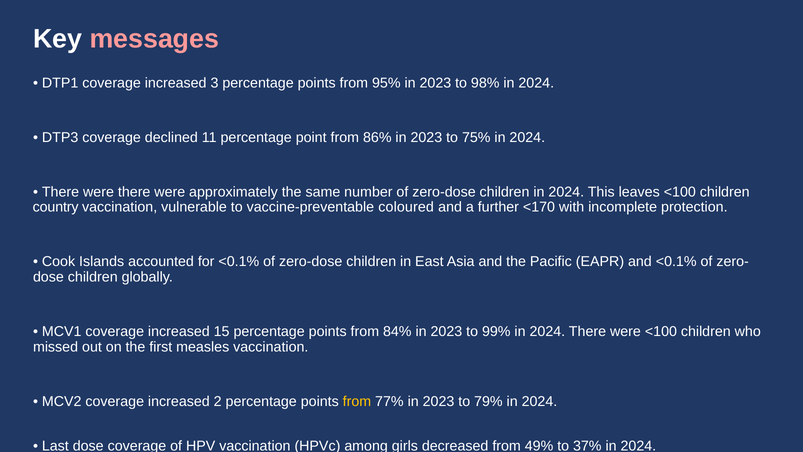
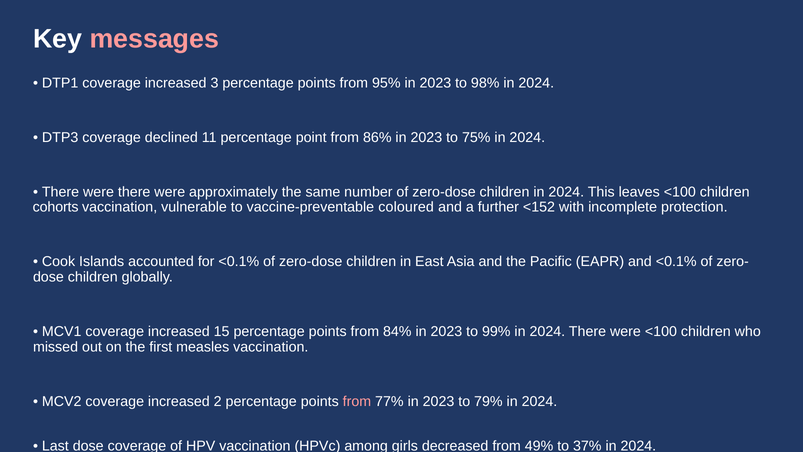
country: country -> cohorts
<170: <170 -> <152
from at (357, 401) colour: yellow -> pink
